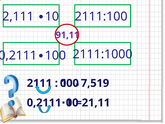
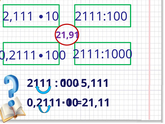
91,11: 91,11 -> 21,91
7,519: 7,519 -> 5,111
